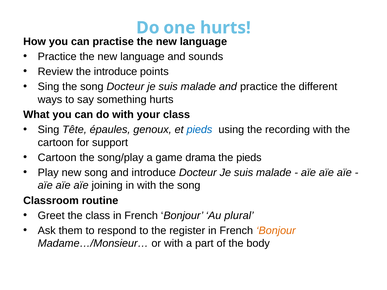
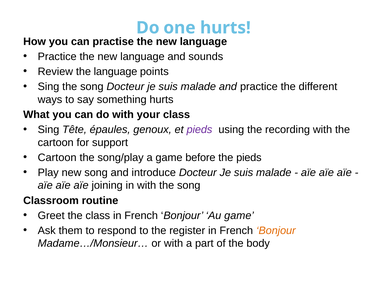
the introduce: introduce -> language
pieds at (199, 130) colour: blue -> purple
drama: drama -> before
Au plural: plural -> game
